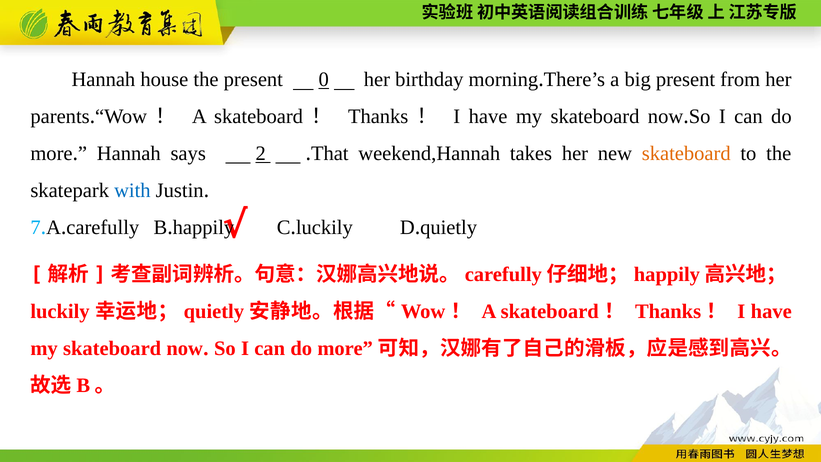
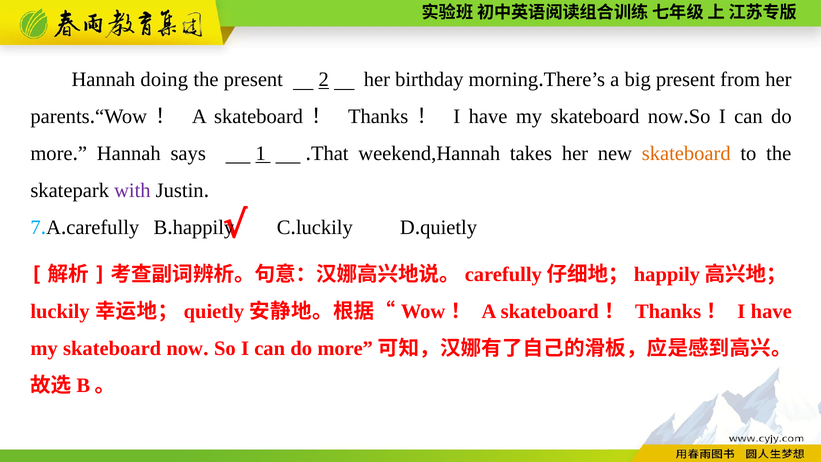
house: house -> doing
0: 0 -> 2
2: 2 -> 1
with colour: blue -> purple
